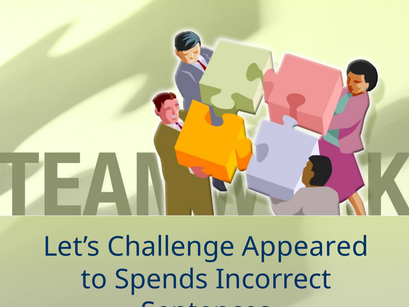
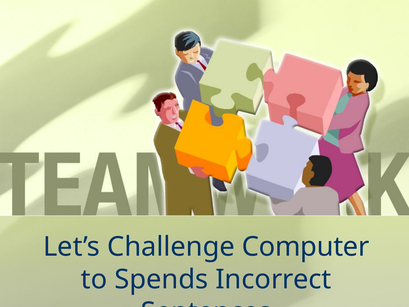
Appeared: Appeared -> Computer
